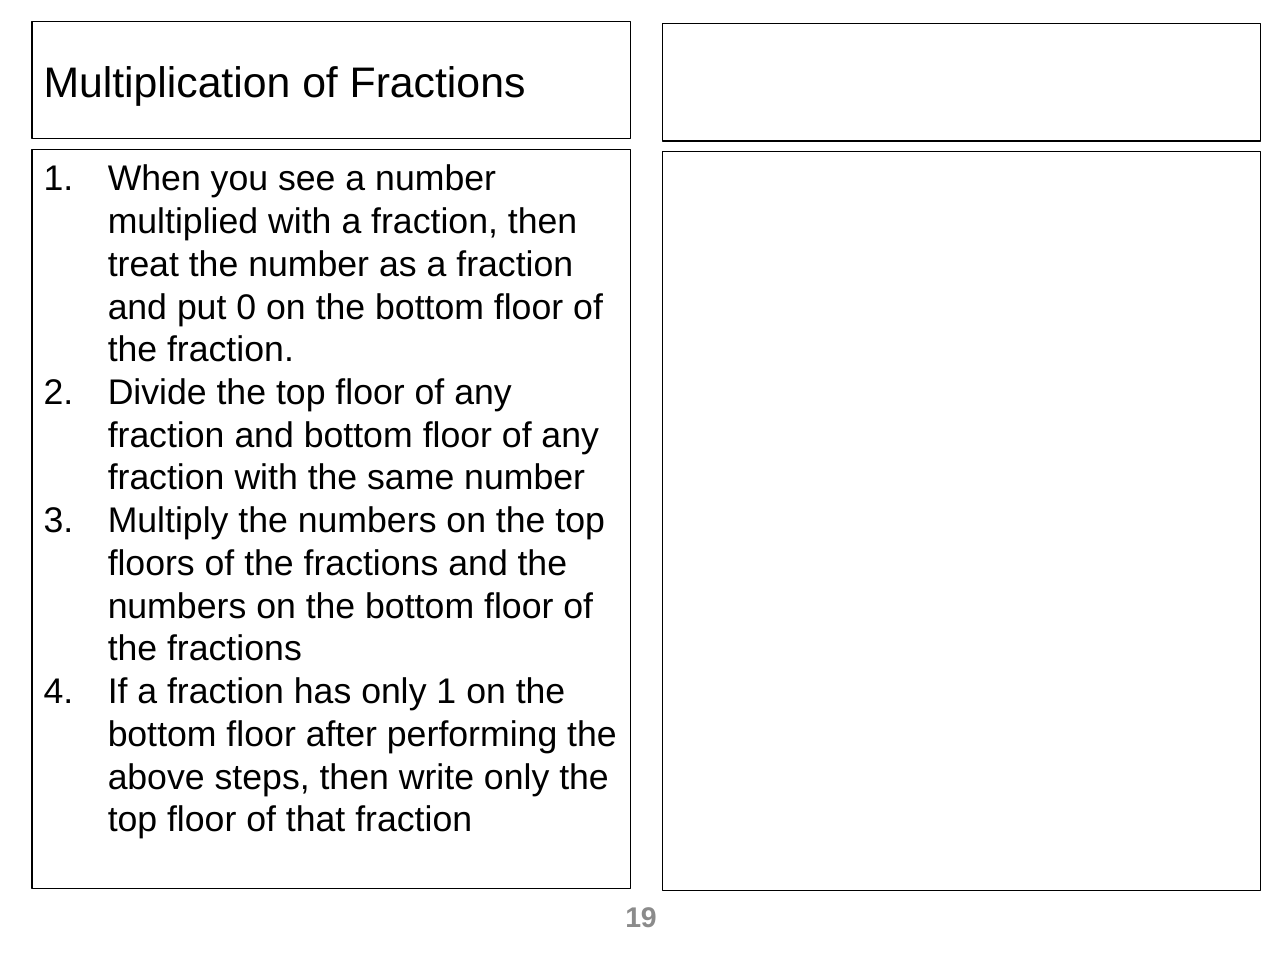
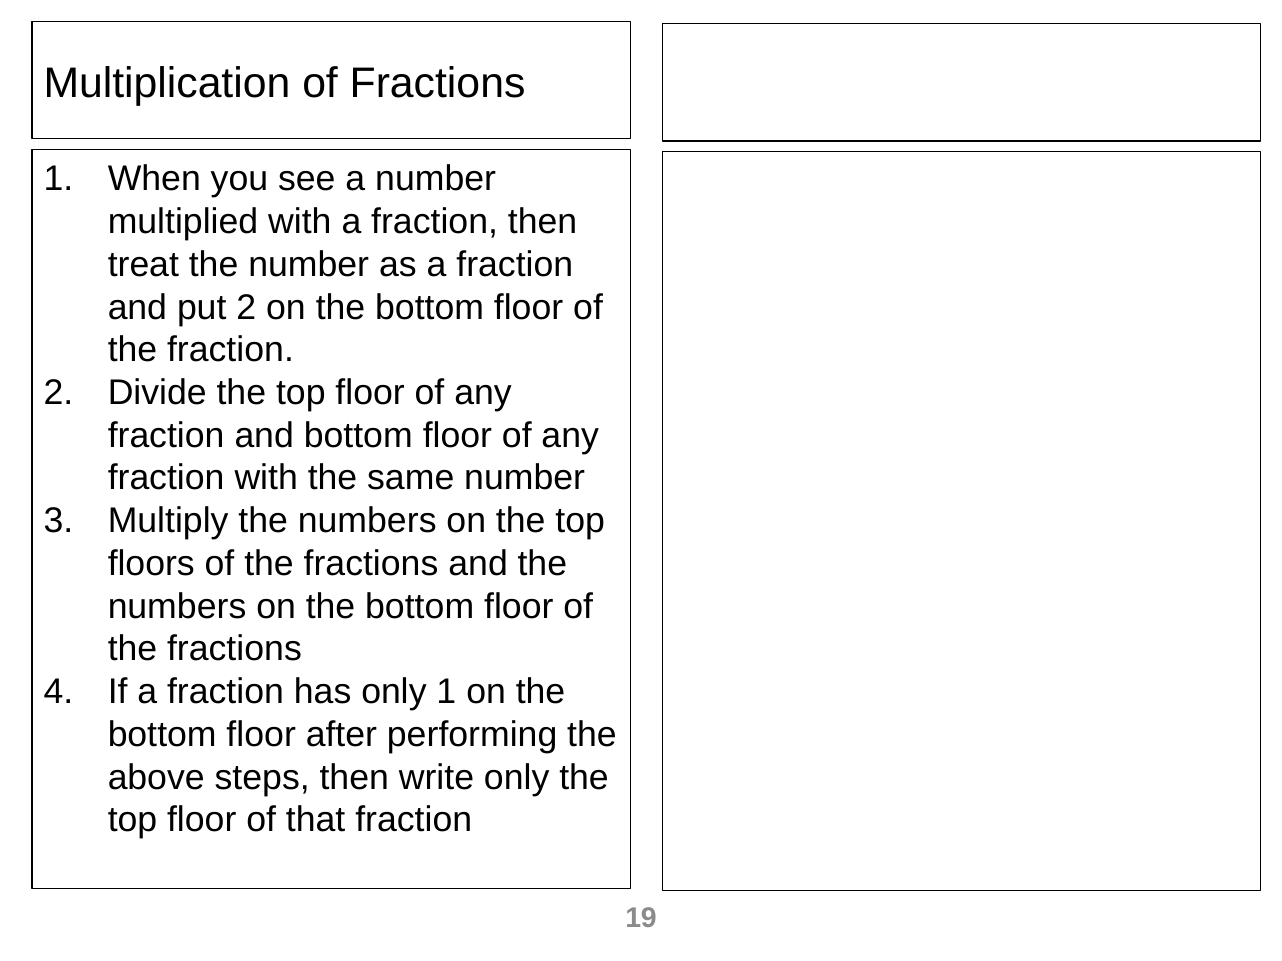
put 0: 0 -> 2
